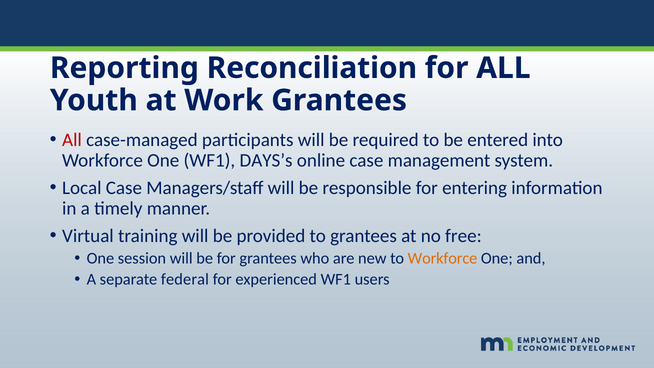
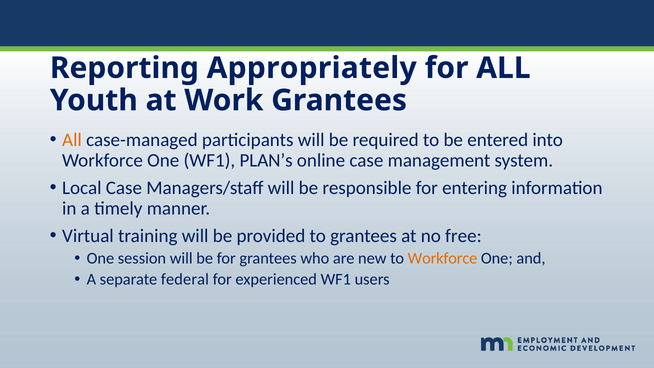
Reconciliation: Reconciliation -> Appropriately
All at (72, 140) colour: red -> orange
DAYS’s: DAYS’s -> PLAN’s
